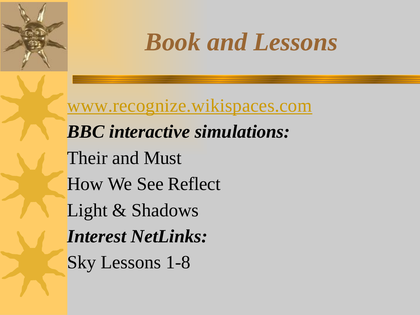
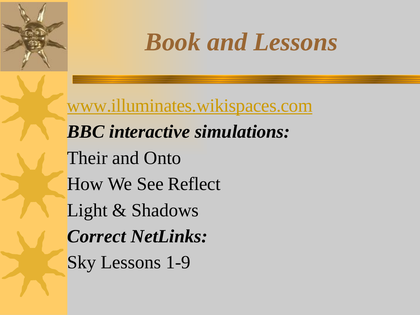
www.recognize.wikispaces.com: www.recognize.wikispaces.com -> www.illuminates.wikispaces.com
Must: Must -> Onto
Interest: Interest -> Correct
1-8: 1-8 -> 1-9
